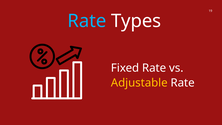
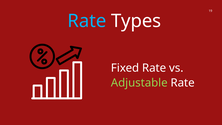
Adjustable colour: yellow -> light green
